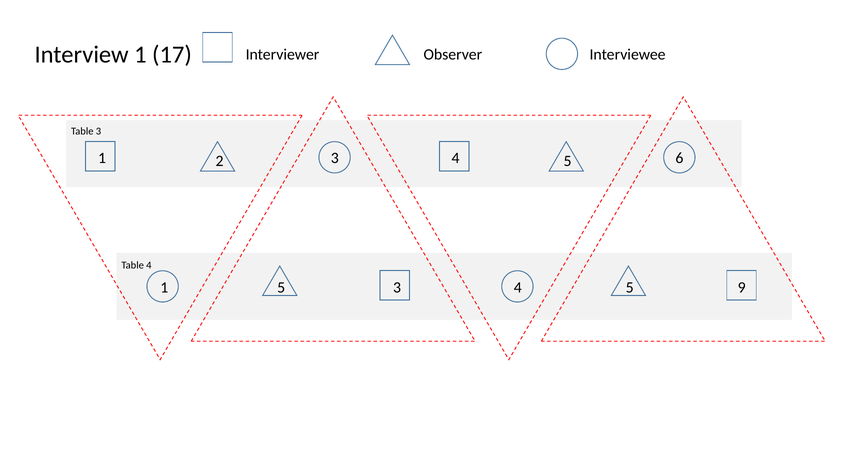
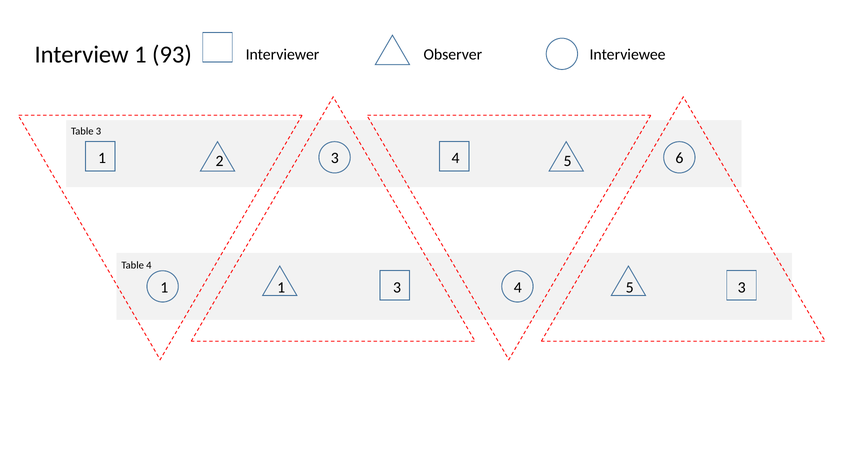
17: 17 -> 93
1 5: 5 -> 1
5 9: 9 -> 3
